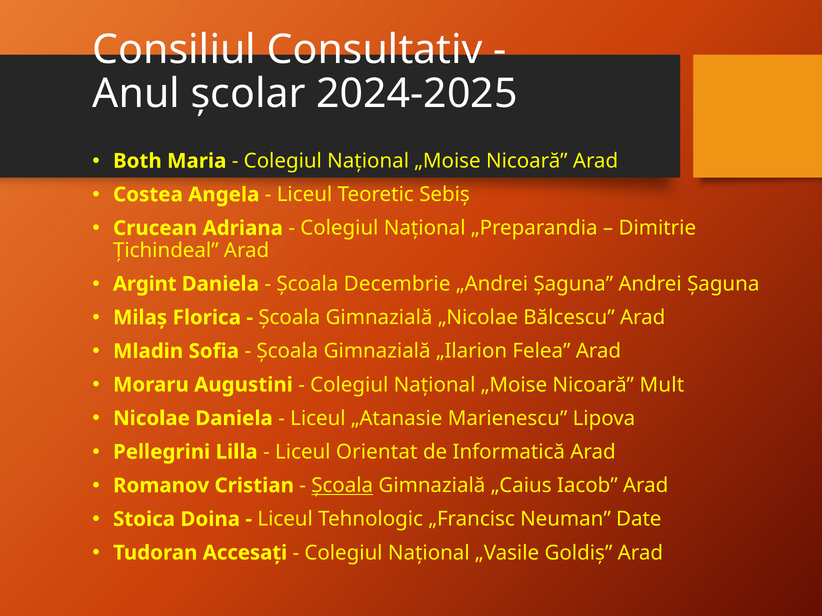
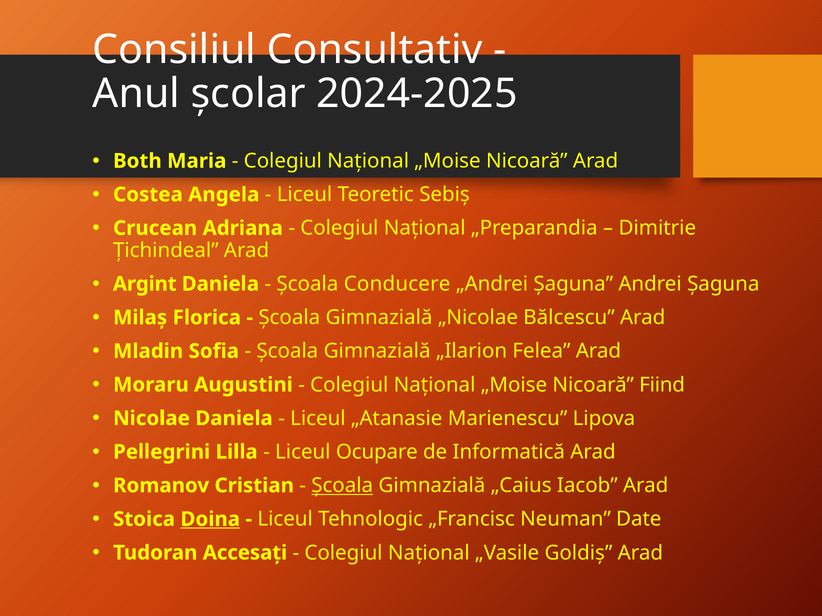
Decembrie: Decembrie -> Conducere
Mult: Mult -> Fiind
Orientat: Orientat -> Ocupare
Doina underline: none -> present
